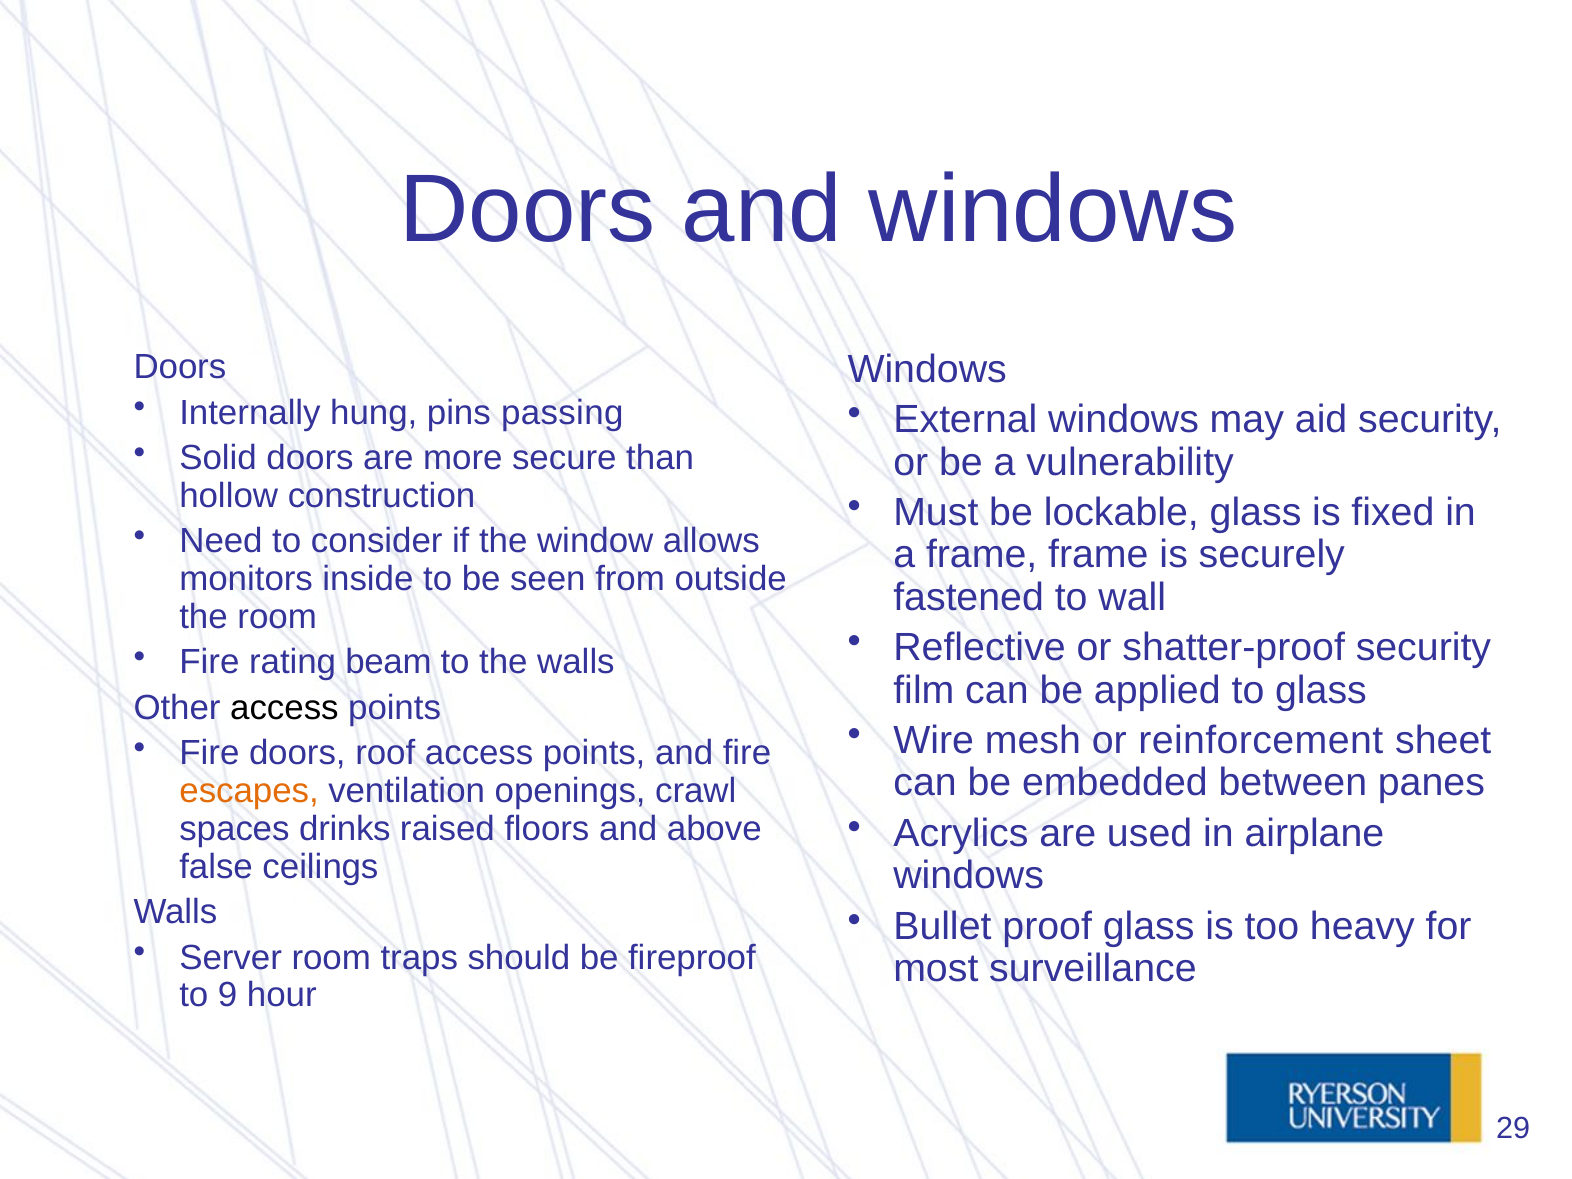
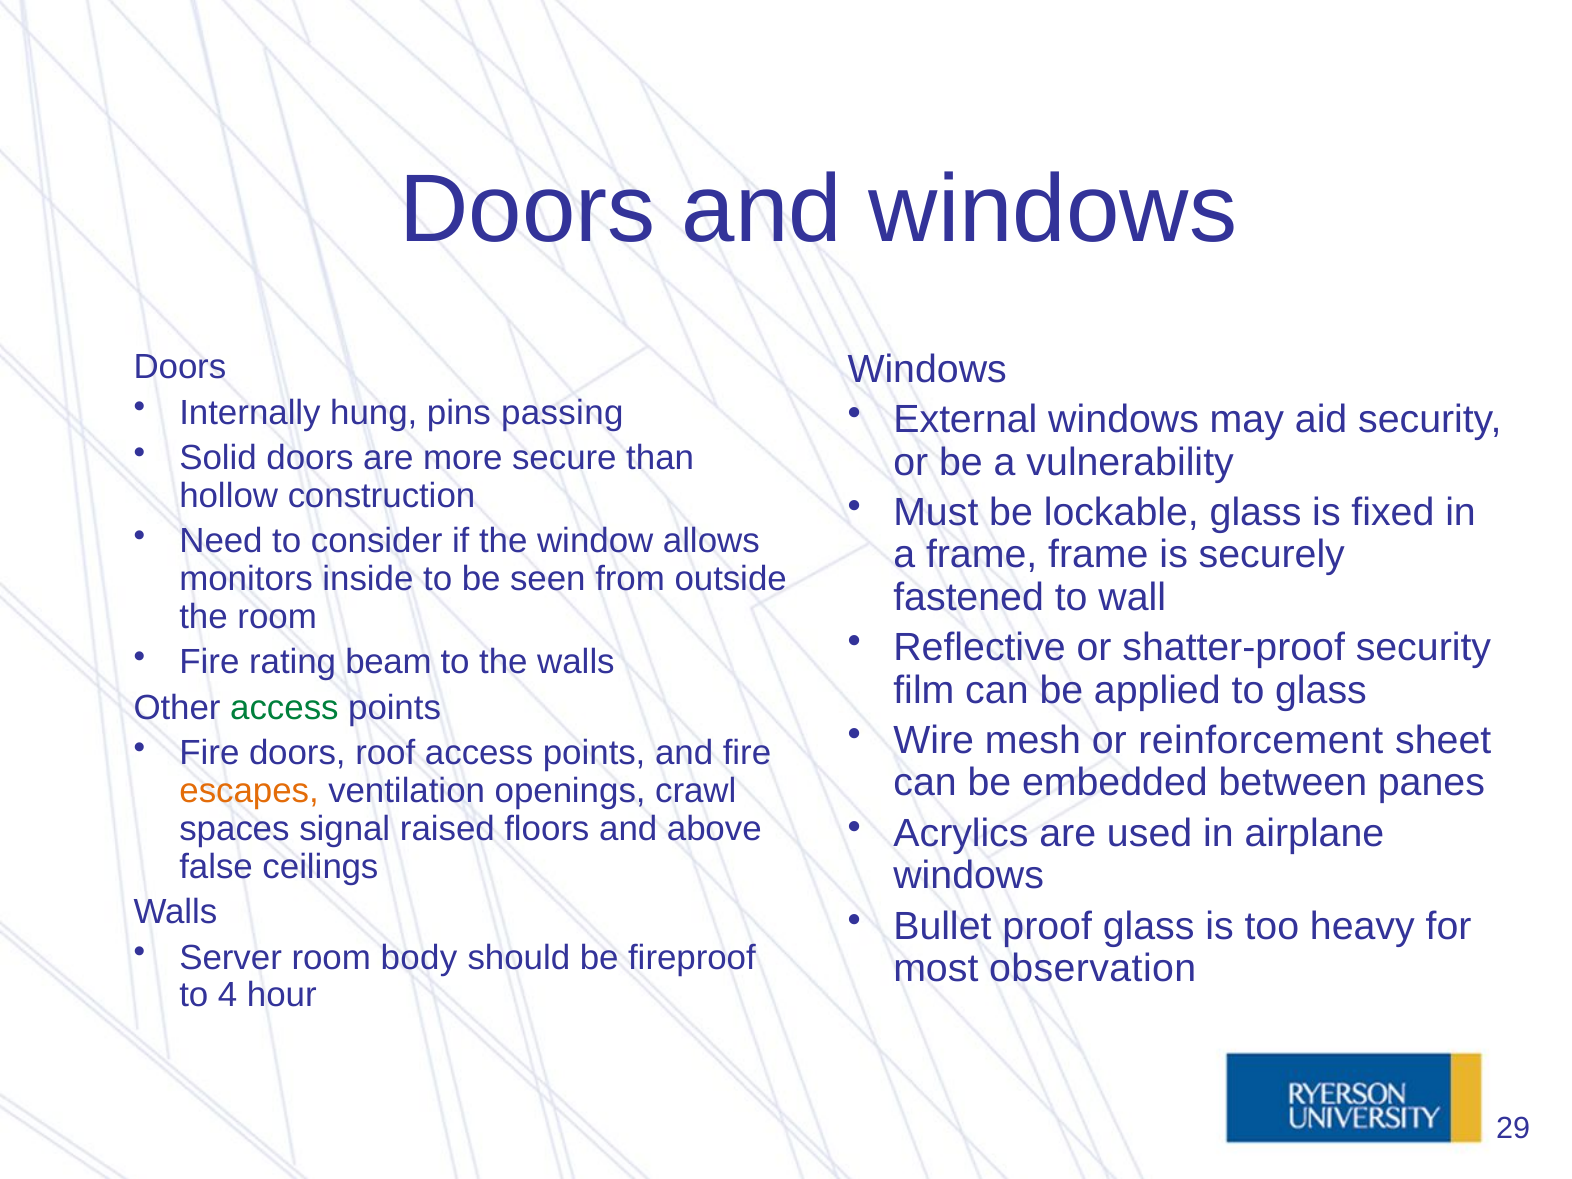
access at (284, 708) colour: black -> green
drinks: drinks -> signal
traps: traps -> body
surveillance: surveillance -> observation
9: 9 -> 4
